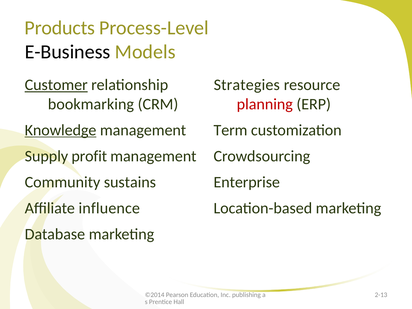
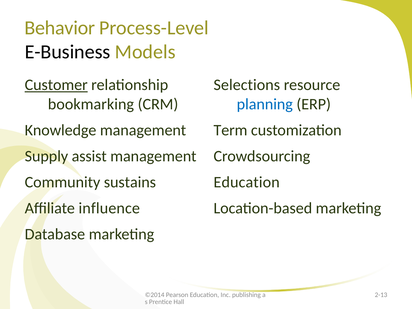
Products: Products -> Behavior
Strategies: Strategies -> Selections
planning colour: red -> blue
Knowledge underline: present -> none
profit: profit -> assist
Enterprise at (247, 182): Enterprise -> Education
